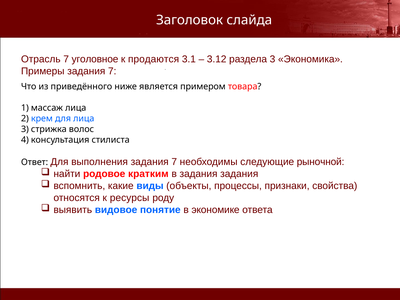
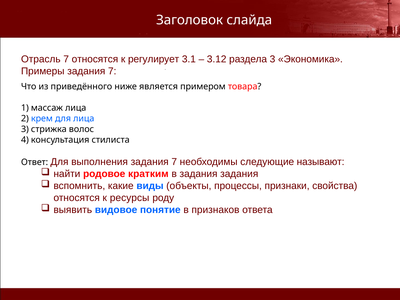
7 уголовное: уголовное -> относятся
продаются: продаются -> регулирует
рыночной: рыночной -> называют
экономике: экономике -> признаков
